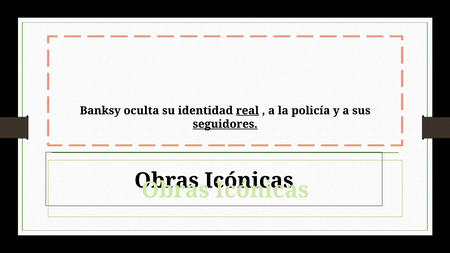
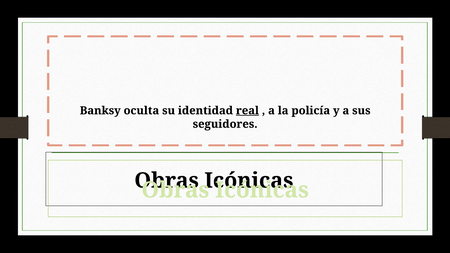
seguidores underline: present -> none
